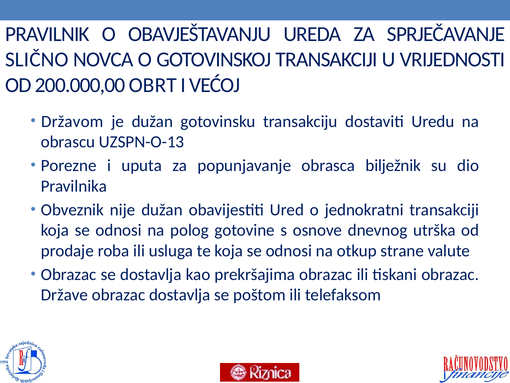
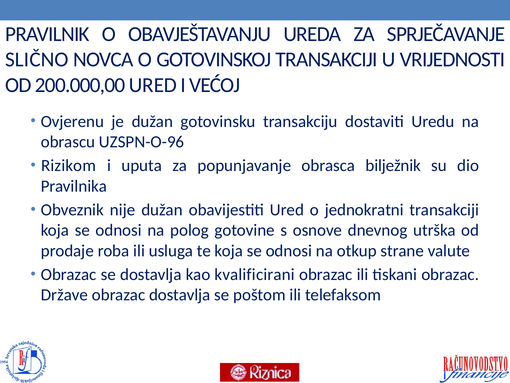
200.000,00 OBRT: OBRT -> URED
Državom: Državom -> Ovjerenu
UZSPN-O-13: UZSPN-O-13 -> UZSPN-O-96
Porezne: Porezne -> Rizikom
prekršajima: prekršajima -> kvalificirani
